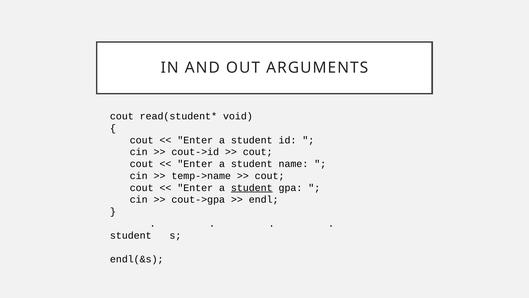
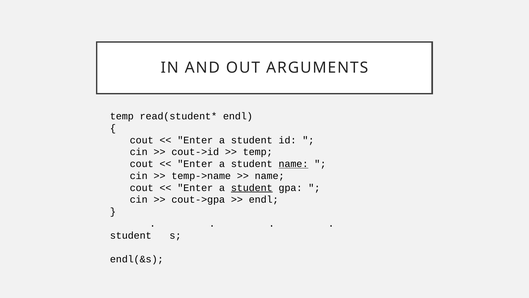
cout at (122, 116): cout -> temp
void at (238, 116): void -> endl
cout at (258, 152): cout -> temp
name at (293, 164) underline: none -> present
cout at (270, 176): cout -> name
